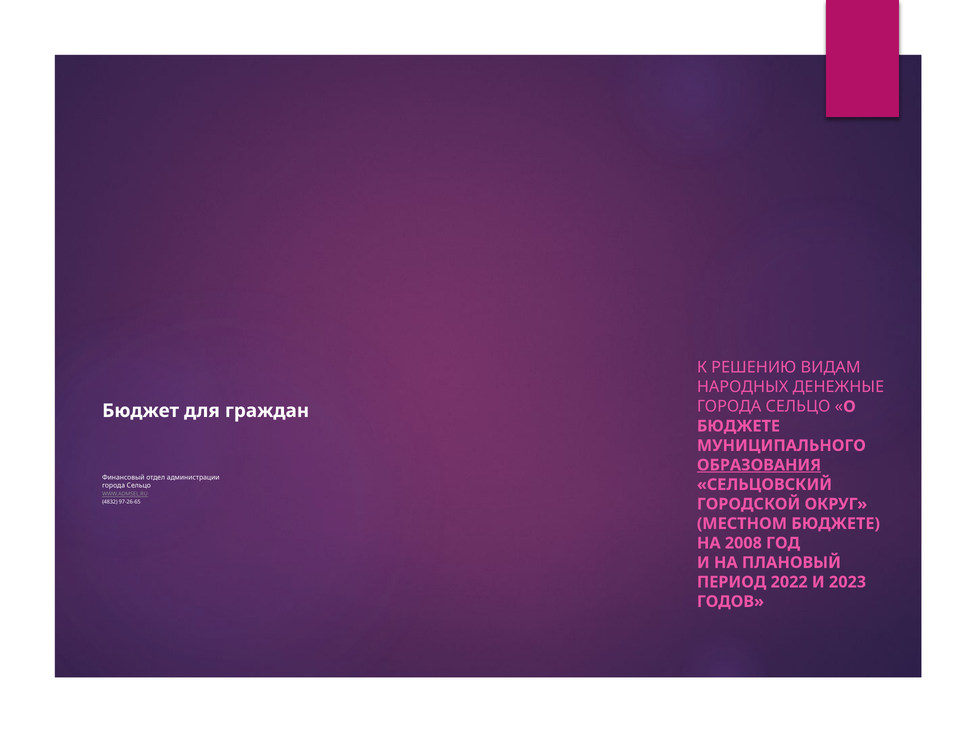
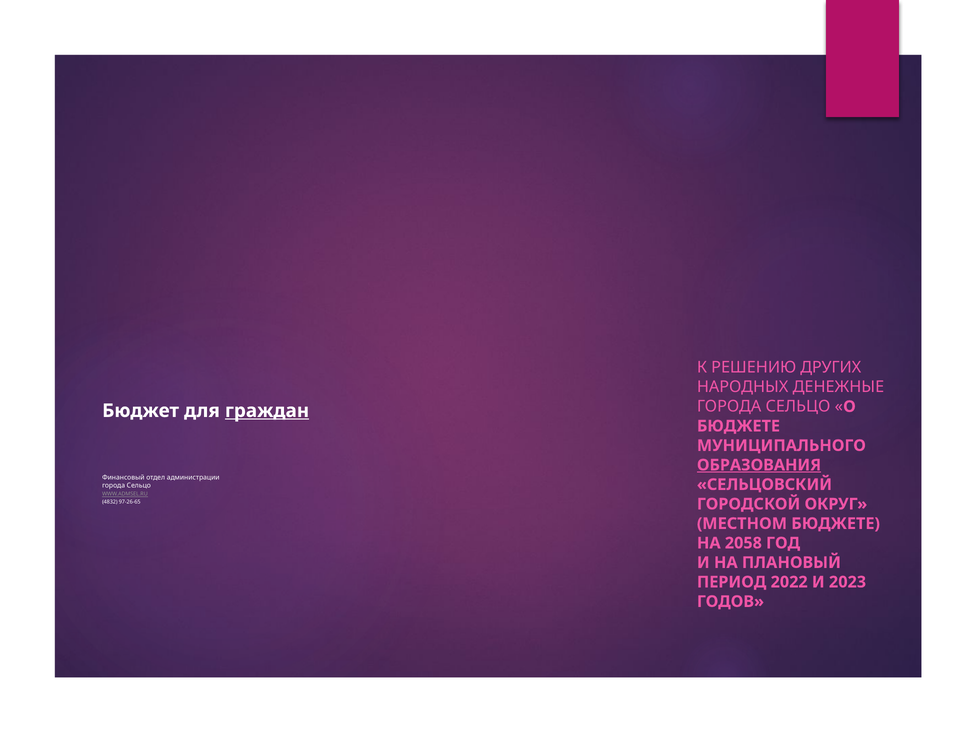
ВИДАМ: ВИДАМ -> ДРУГИХ
граждан underline: none -> present
2008: 2008 -> 2058
